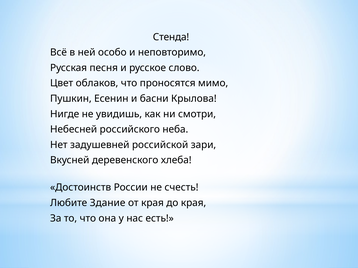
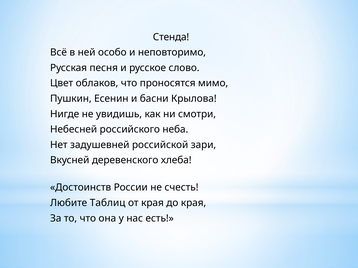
Здание: Здание -> Таблиц
